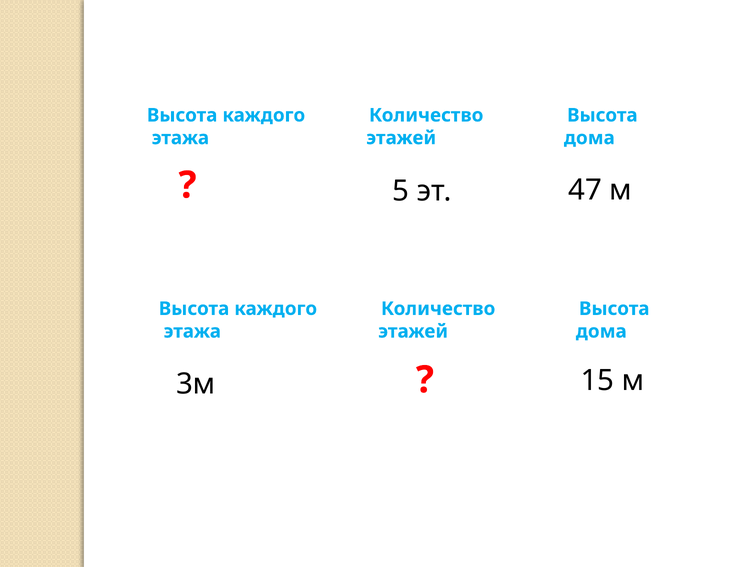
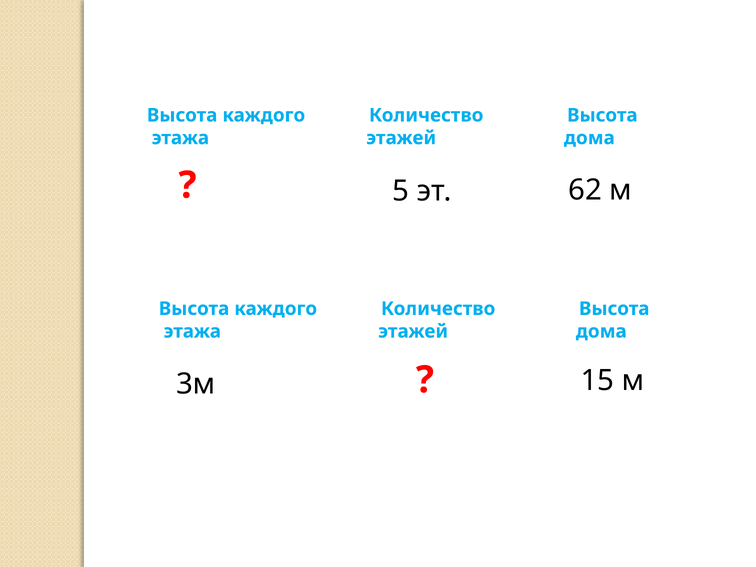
47: 47 -> 62
